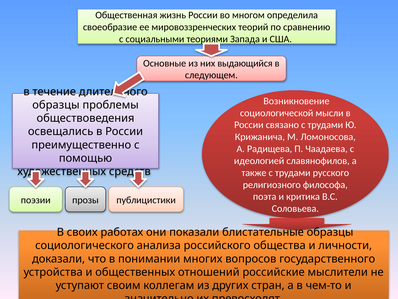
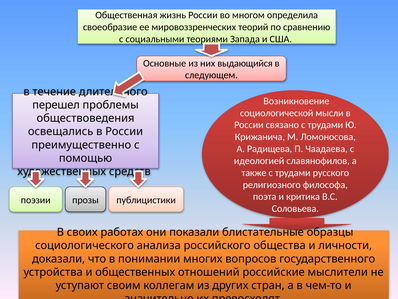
образцы at (56, 105): образцы -> перешел
